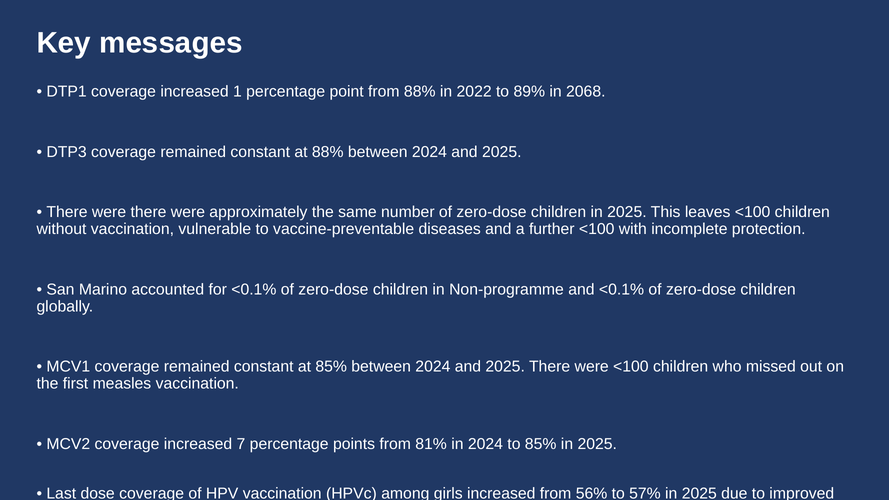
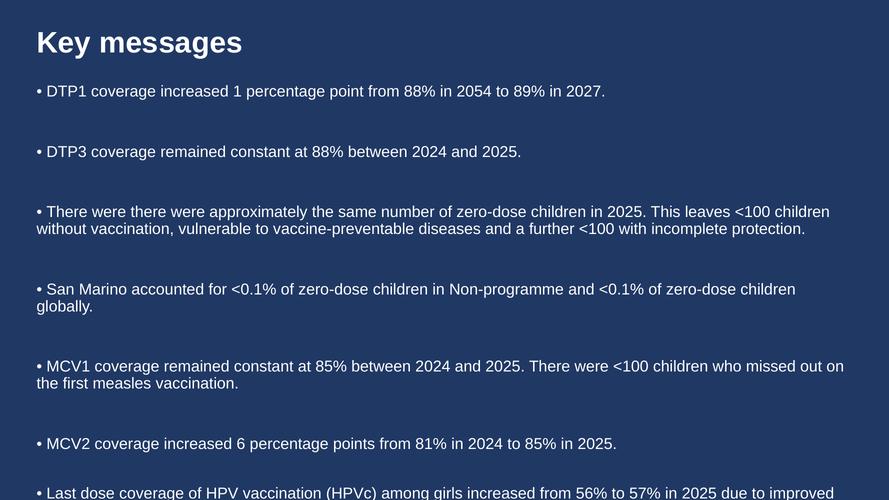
2022: 2022 -> 2054
2068: 2068 -> 2027
7: 7 -> 6
